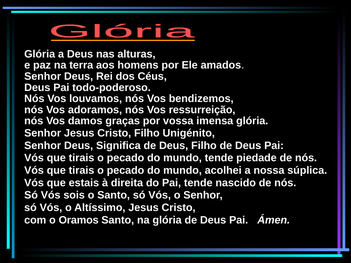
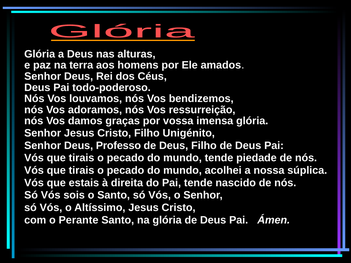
Significa: Significa -> Professo
Oramos: Oramos -> Perante
